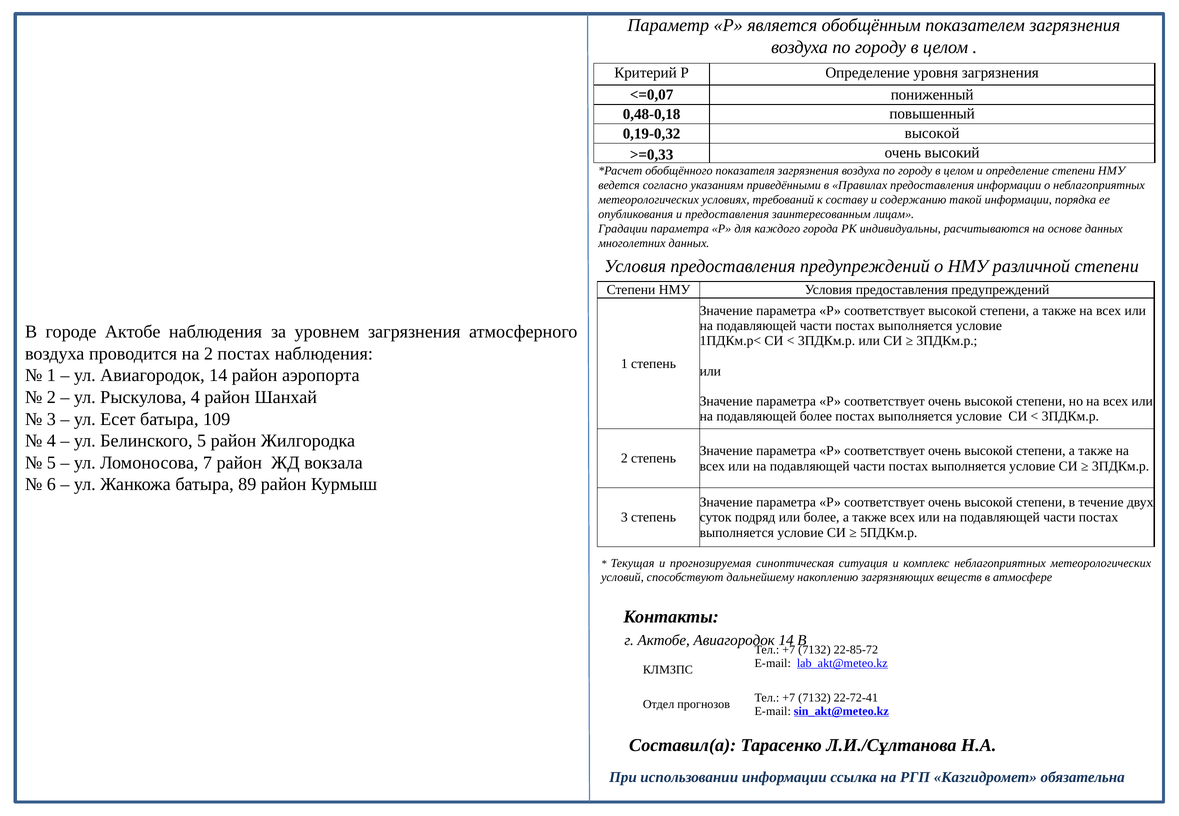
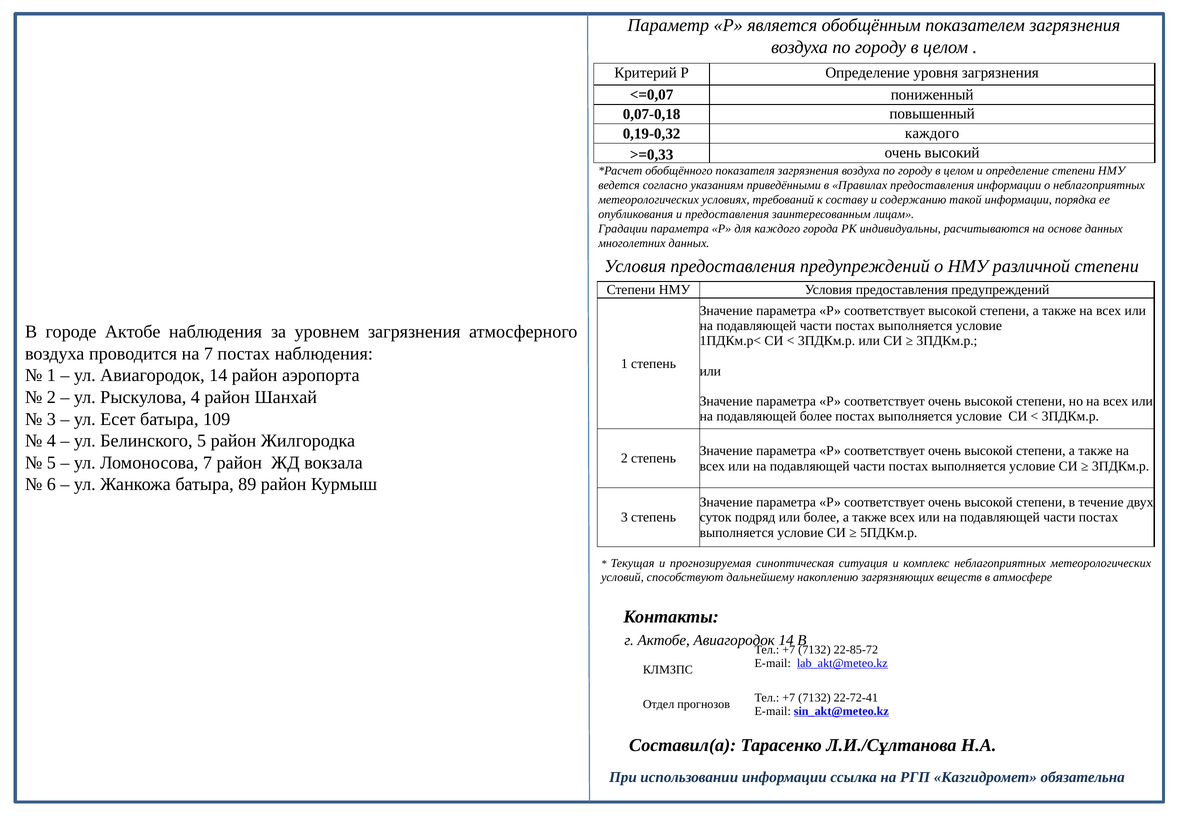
0,48-0,18: 0,48-0,18 -> 0,07-0,18
0,19-0,32 высокой: высокой -> каждого
на 2: 2 -> 7
